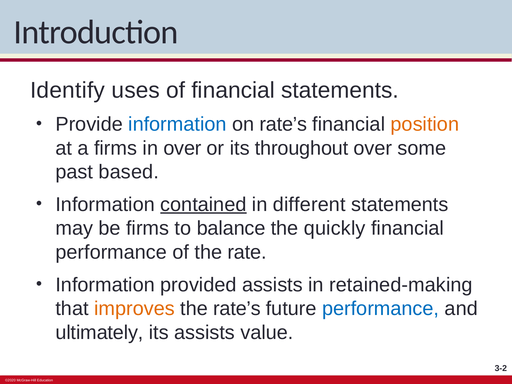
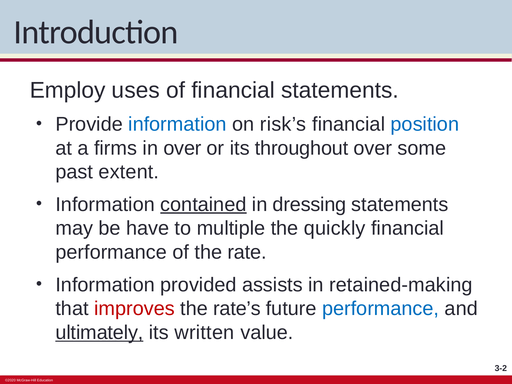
Identify: Identify -> Employ
on rate’s: rate’s -> risk’s
position colour: orange -> blue
based: based -> extent
different: different -> dressing
be firms: firms -> have
balance: balance -> multiple
improves colour: orange -> red
ultimately underline: none -> present
its assists: assists -> written
